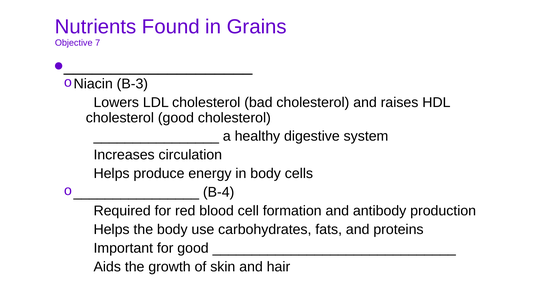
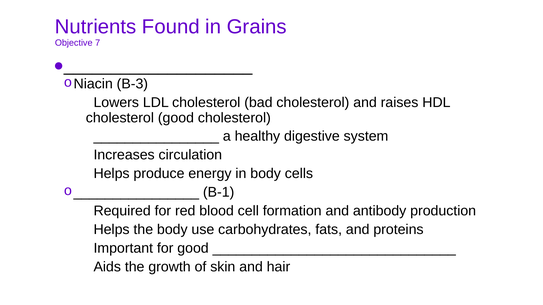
B-4: B-4 -> B-1
